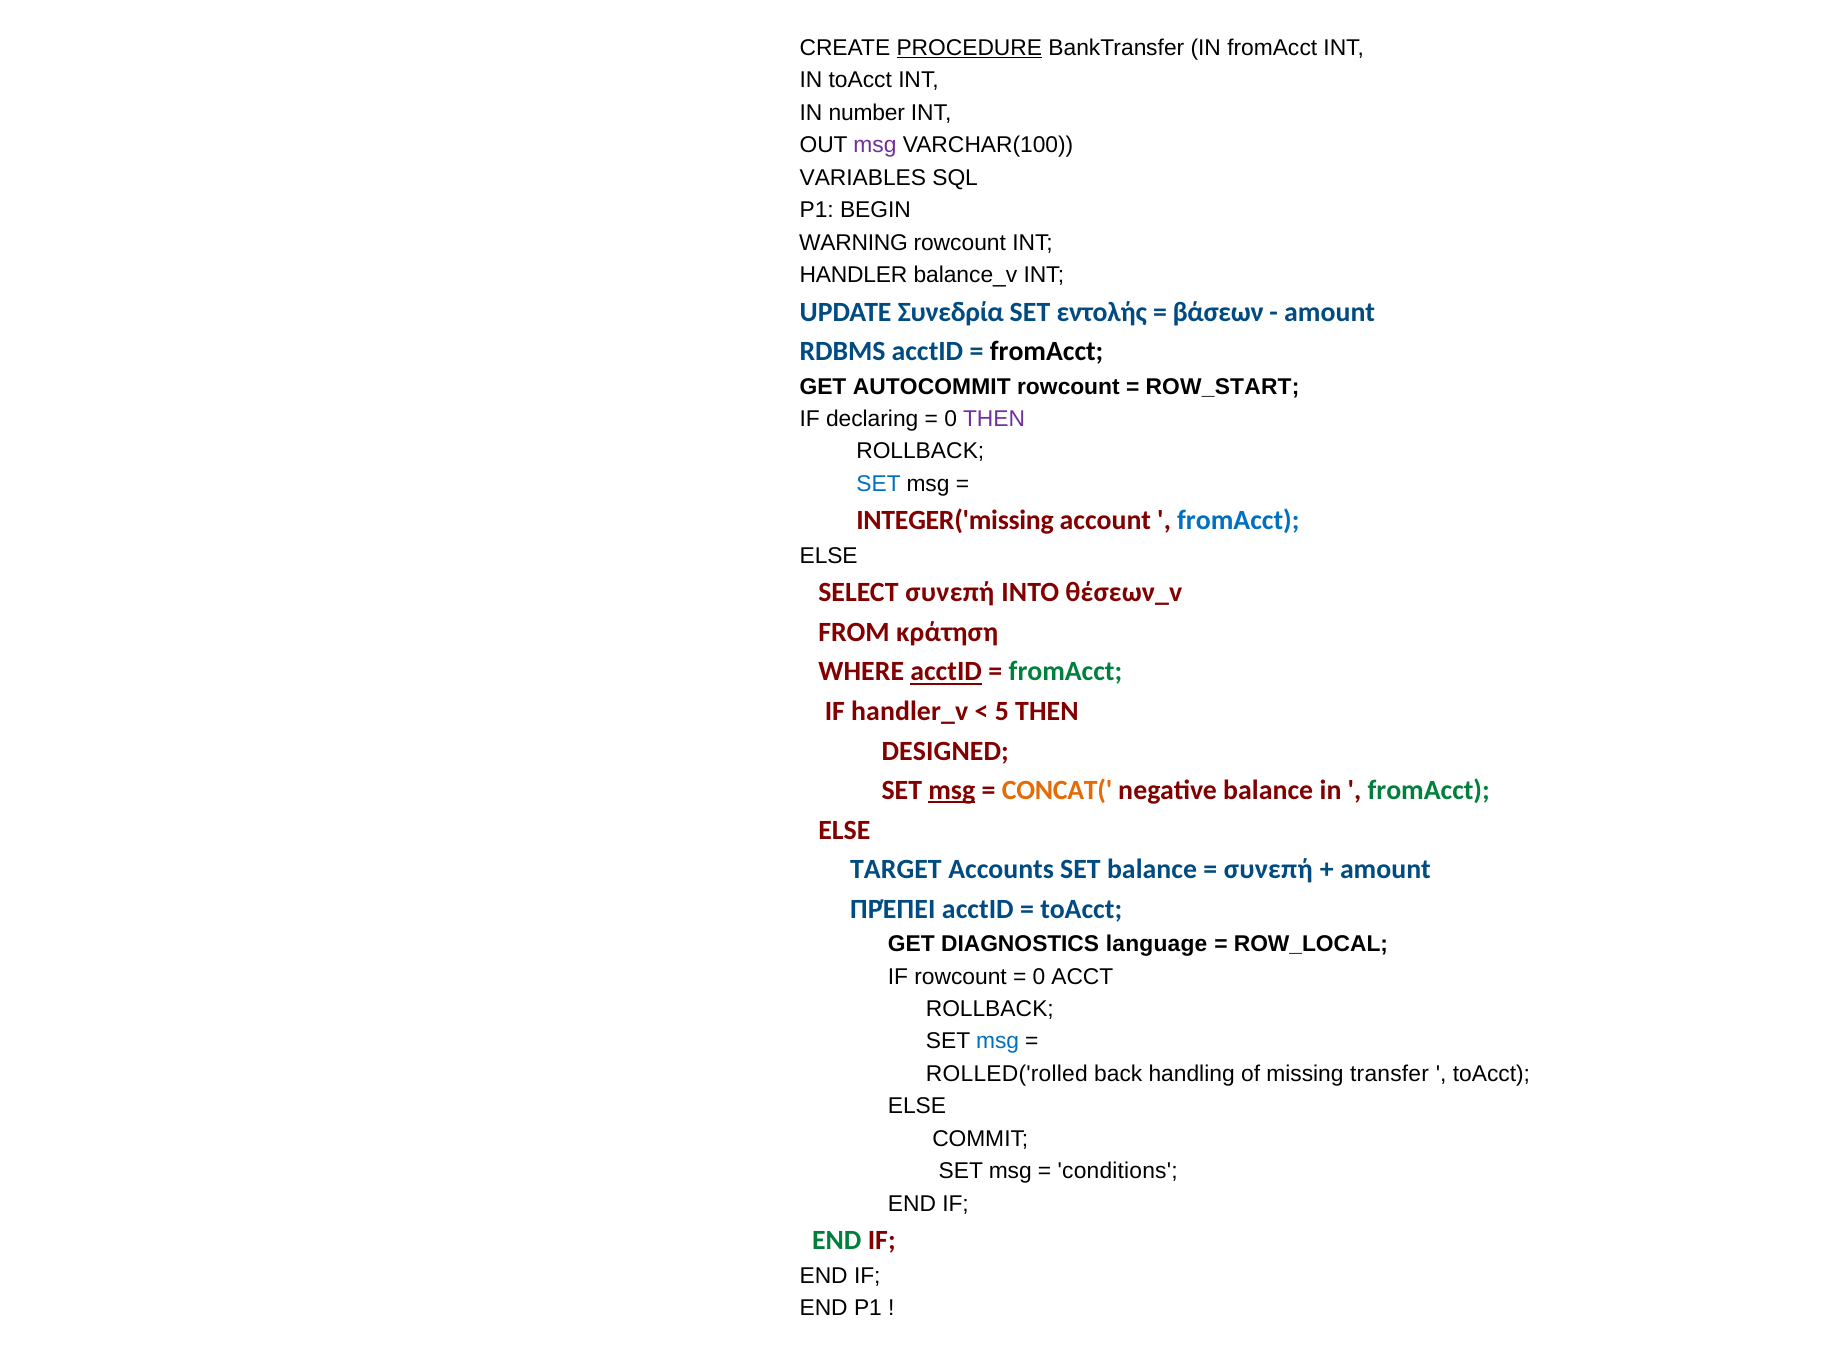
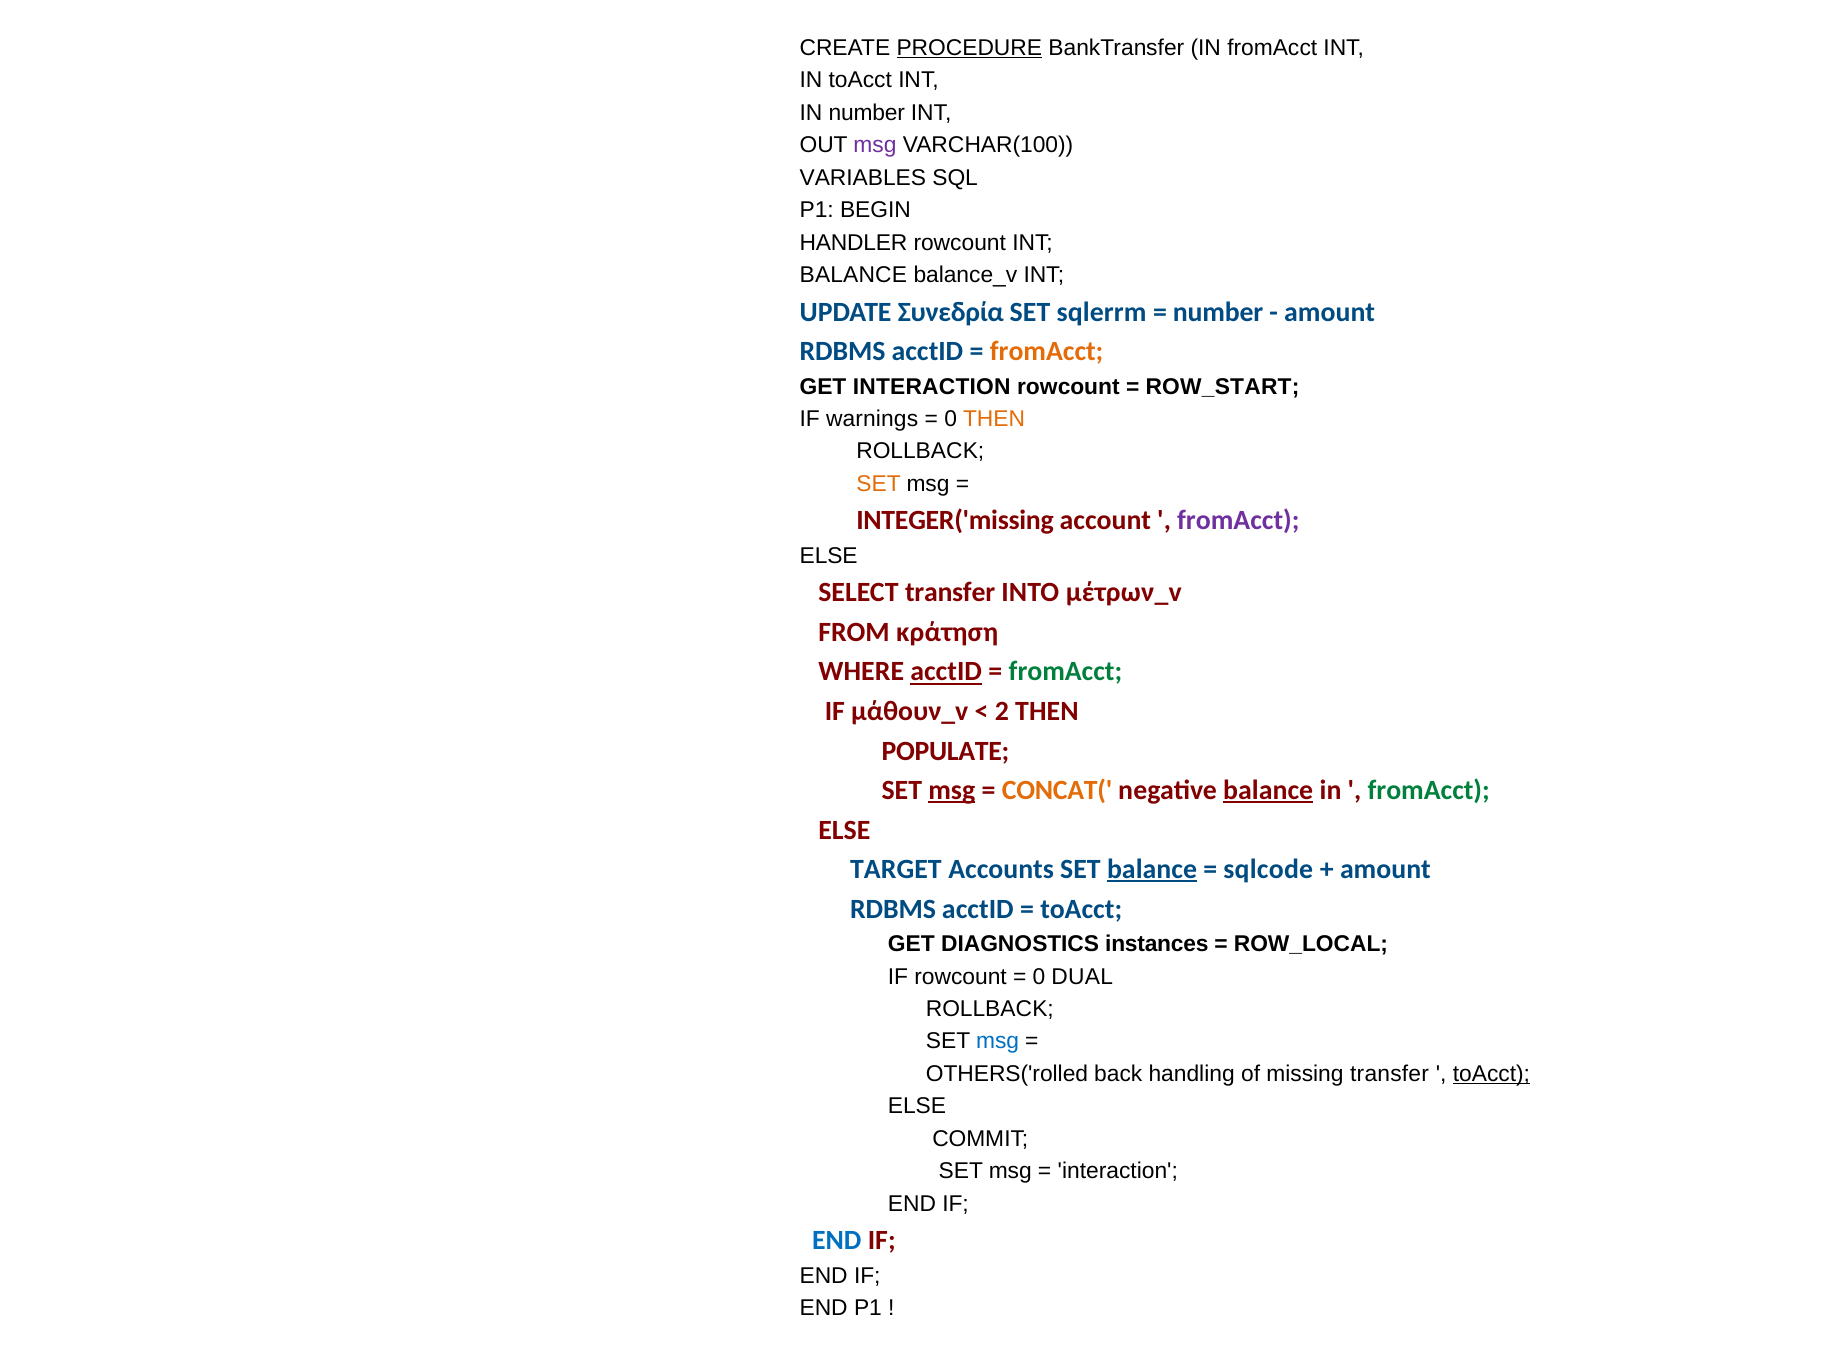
WARNING: WARNING -> HANDLER
HANDLER at (854, 275): HANDLER -> BALANCE
εντολής: εντολής -> sqlerrm
βάσεων at (1218, 312): βάσεων -> number
fromAcct at (1047, 351) colour: black -> orange
GET AUTOCOMMIT: AUTOCOMMIT -> INTERACTION
declaring: declaring -> warnings
THEN at (994, 419) colour: purple -> orange
SET at (879, 484) colour: blue -> orange
fromAcct at (1238, 521) colour: blue -> purple
SELECT συνεπή: συνεπή -> transfer
θέσεων_v: θέσεων_v -> μέτρων_v
handler_v: handler_v -> μάθουν_v
5: 5 -> 2
DESIGNED: DESIGNED -> POPULATE
balance at (1268, 790) underline: none -> present
balance at (1152, 869) underline: none -> present
συνεπή at (1268, 869): συνεπή -> sqlcode
ΠΡΈΠΕΙ at (893, 909): ΠΡΈΠΕΙ -> RDBMS
language: language -> instances
ACCT: ACCT -> DUAL
ROLLED('rolled: ROLLED('rolled -> OTHERS('rolled
toAcct at (1491, 1074) underline: none -> present
conditions at (1118, 1171): conditions -> interaction
END at (837, 1240) colour: green -> blue
